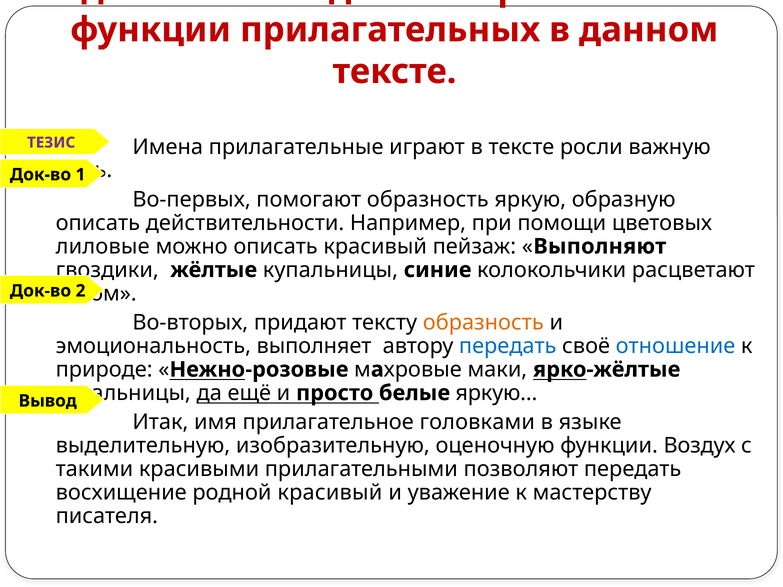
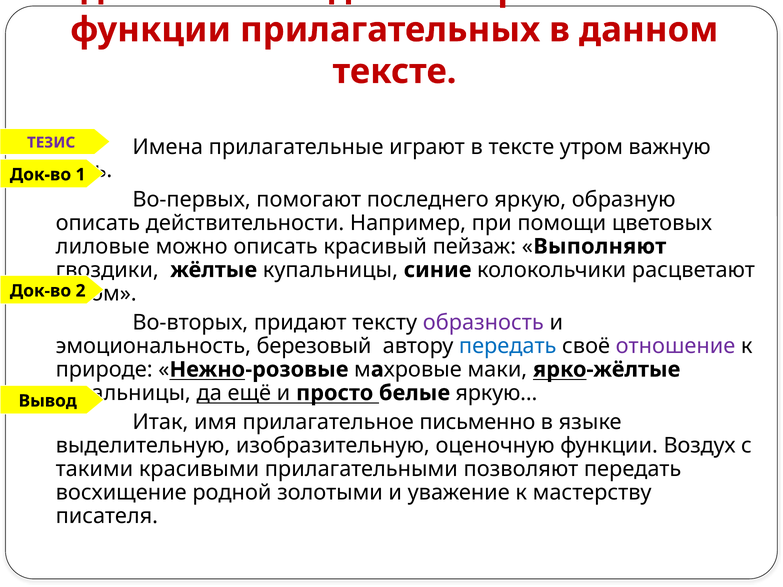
росли: росли -> утром
помогают образность: образность -> последнего
образность at (483, 323) colour: orange -> purple
выполняет: выполняет -> березовый
отношение colour: blue -> purple
головками: головками -> письменно
родной красивый: красивый -> золотыми
